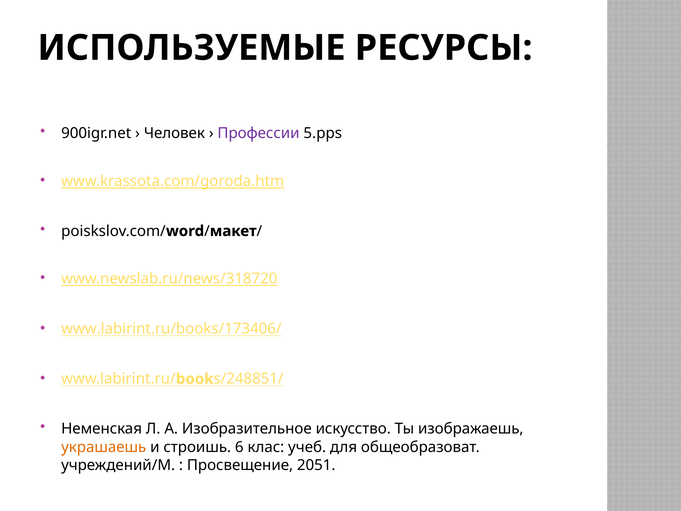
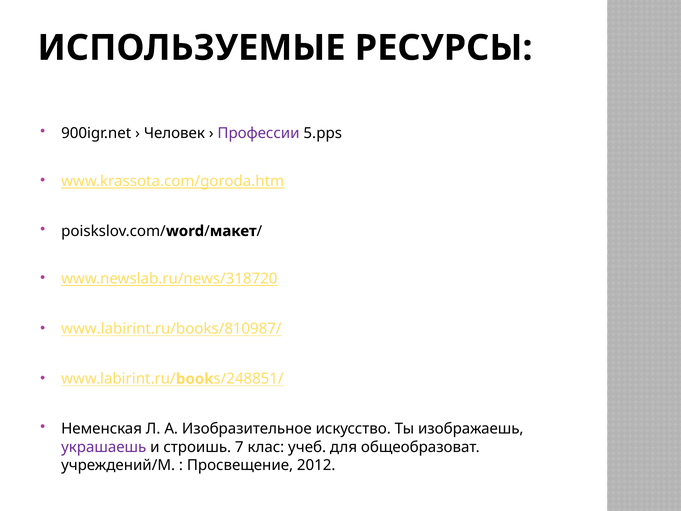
www.labirint.ru/books/173406/: www.labirint.ru/books/173406/ -> www.labirint.ru/books/810987/
украшаешь colour: orange -> purple
6: 6 -> 7
2051: 2051 -> 2012
